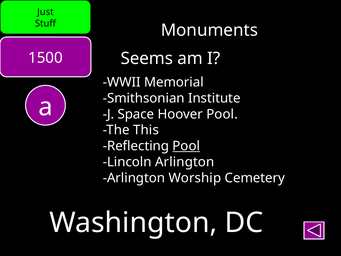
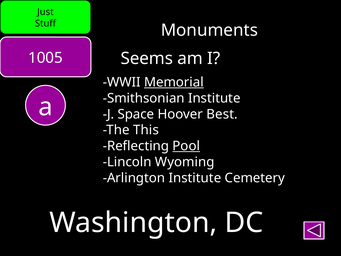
1500: 1500 -> 1005
Memorial underline: none -> present
Hoover Pool: Pool -> Best
Lincoln Arlington: Arlington -> Wyoming
Arlington Worship: Worship -> Institute
